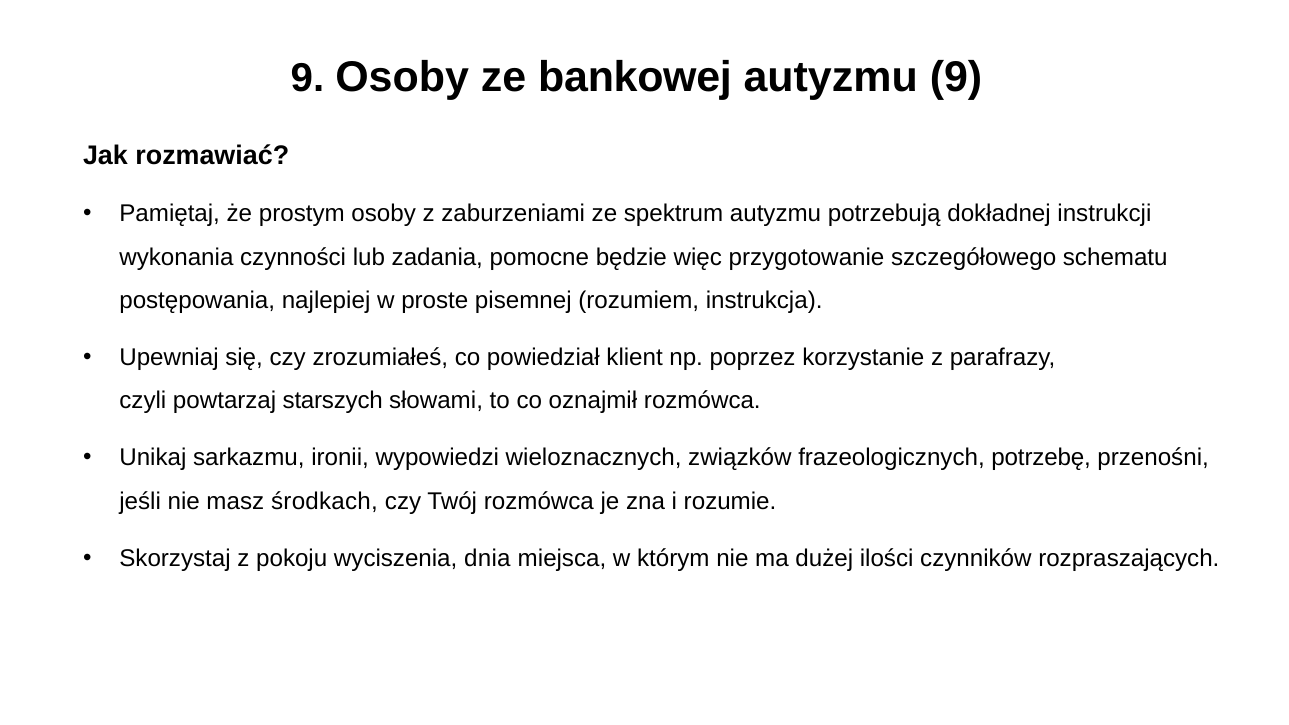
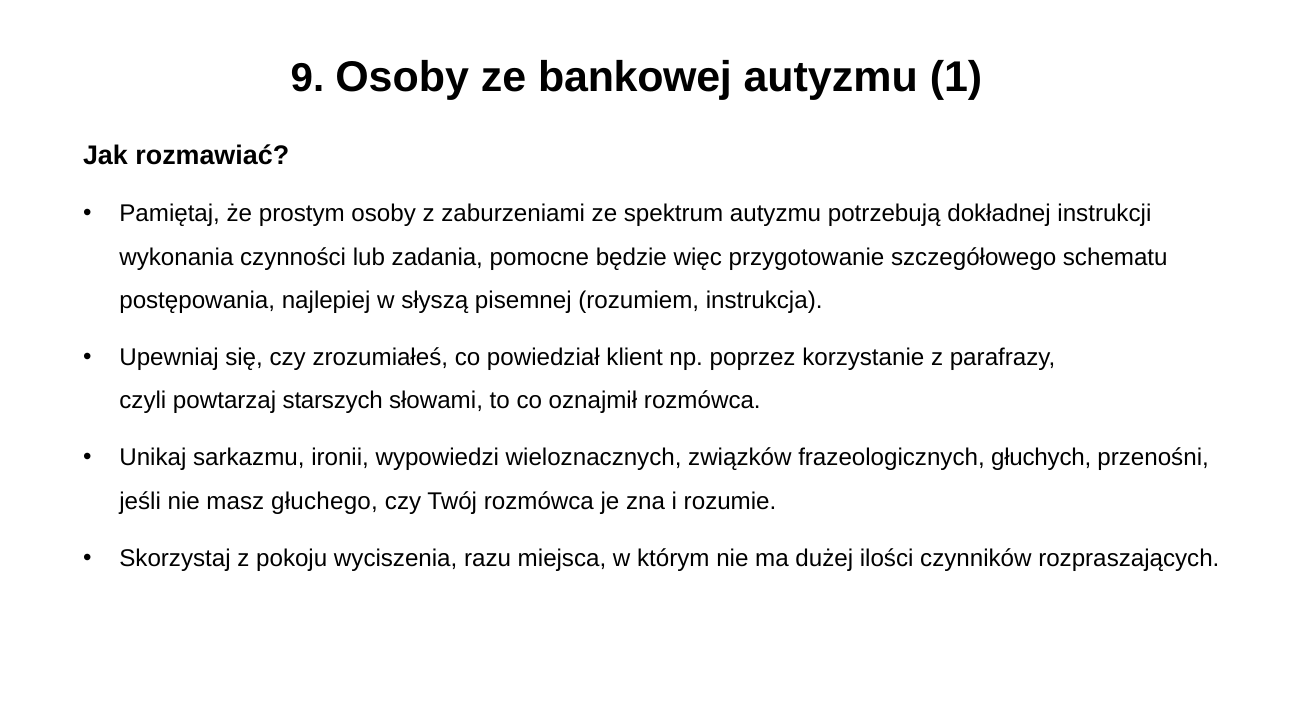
autyzmu 9: 9 -> 1
proste: proste -> słyszą
potrzebę: potrzebę -> głuchych
środkach: środkach -> głuchego
dnia: dnia -> razu
